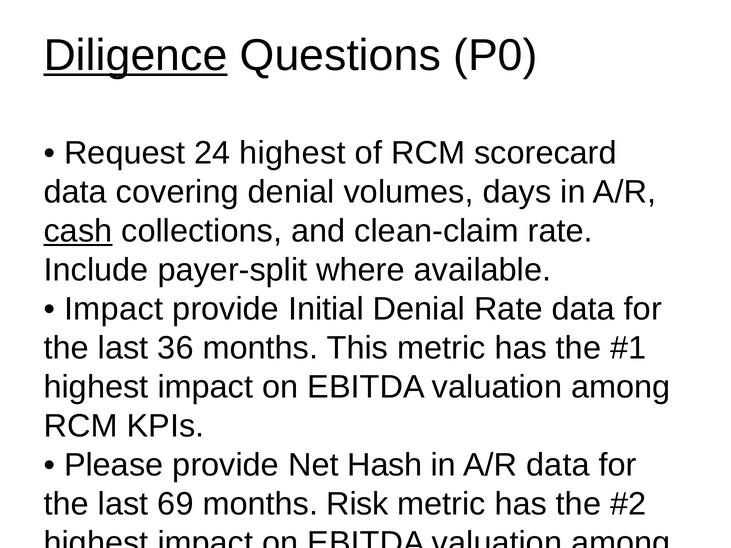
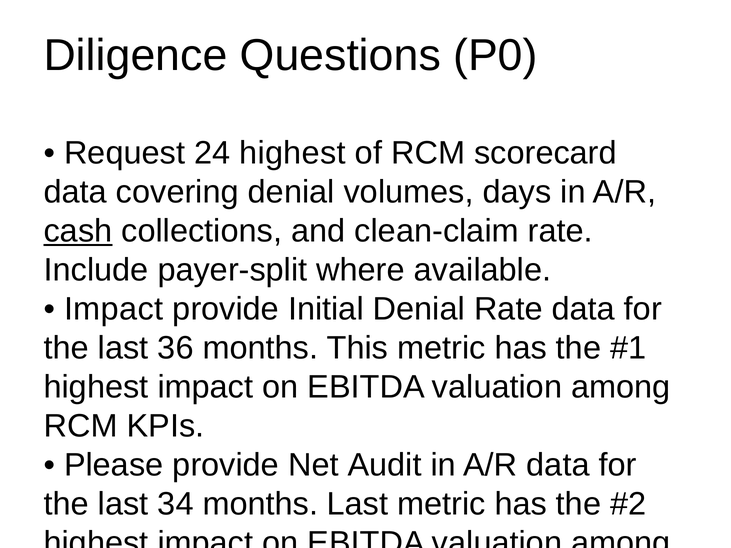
Diligence underline: present -> none
Hash: Hash -> Audit
69: 69 -> 34
months Risk: Risk -> Last
